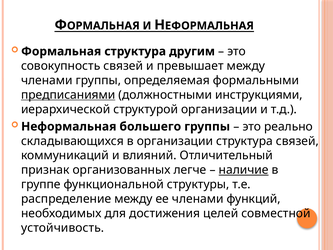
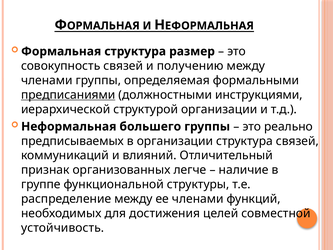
другим: другим -> размер
превышает: превышает -> получению
складывающихся: складывающихся -> предписываемых
наличие underline: present -> none
